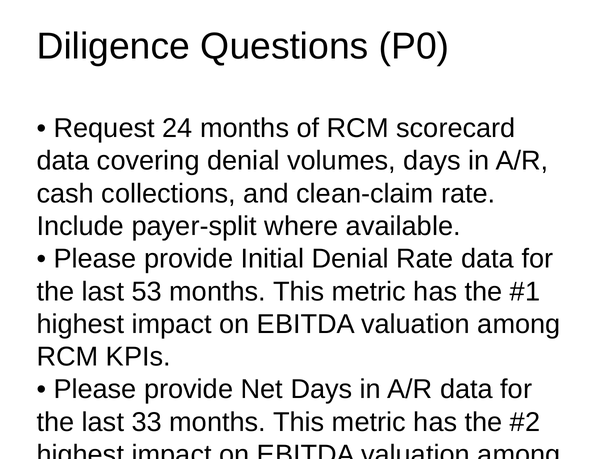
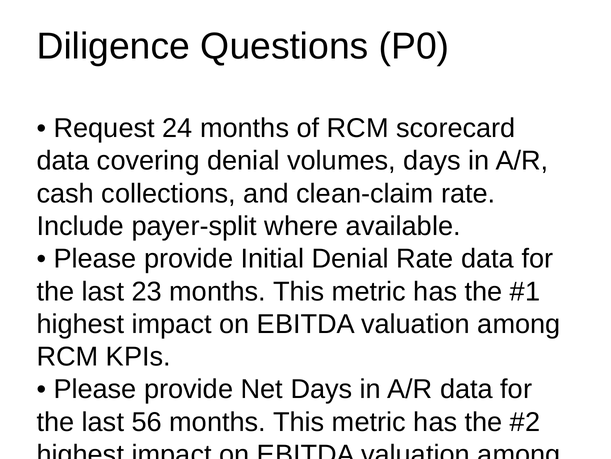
53: 53 -> 23
33: 33 -> 56
